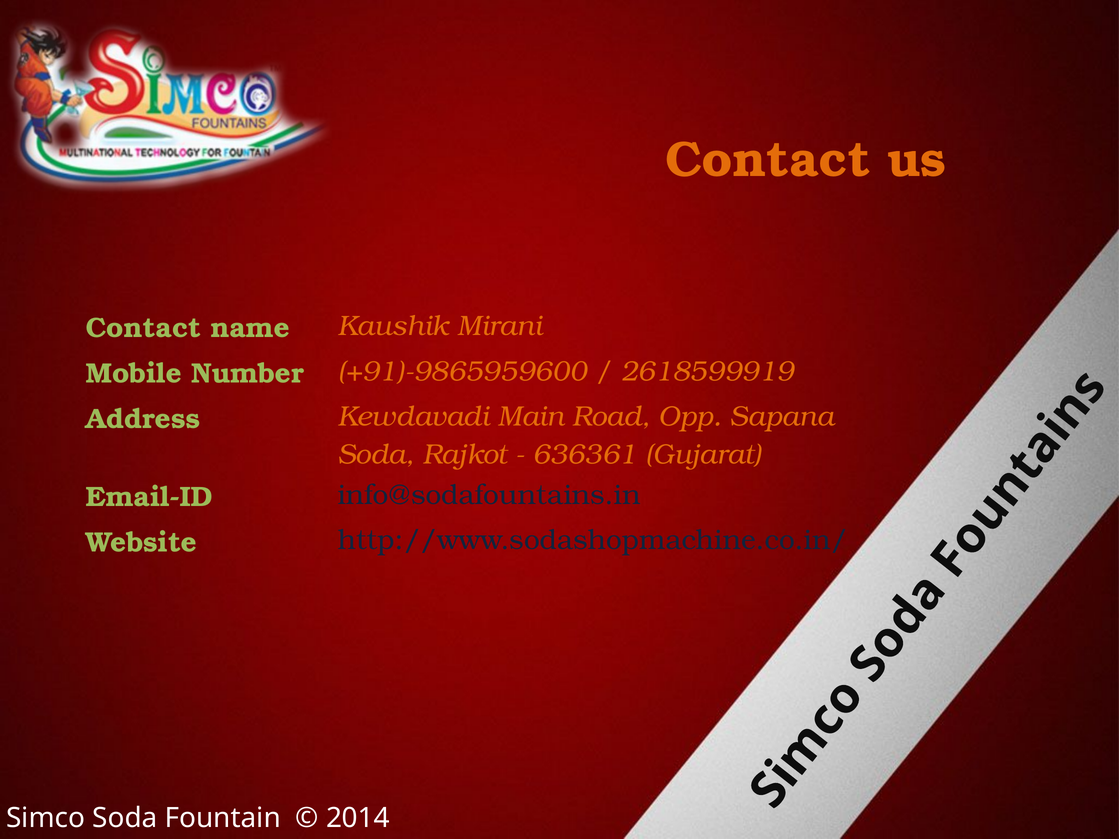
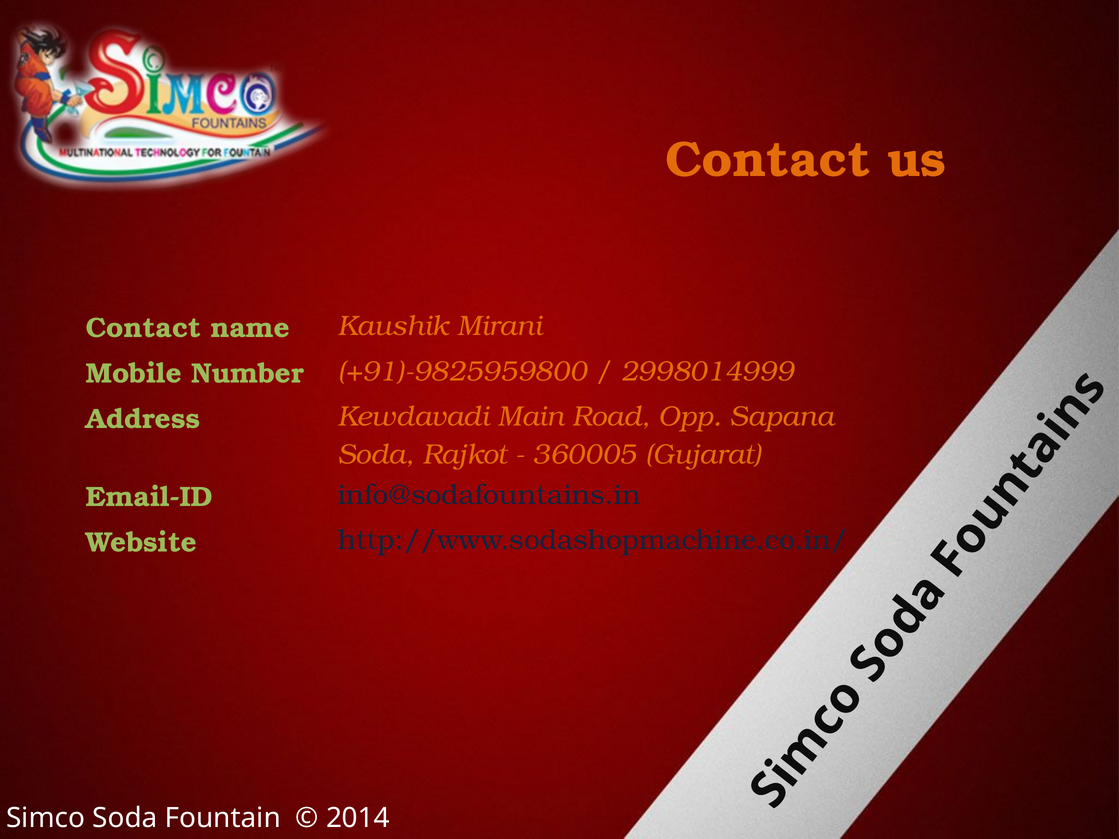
+91)-9865959600: +91)-9865959600 -> +91)-9825959800
2618599919: 2618599919 -> 2998014999
636361: 636361 -> 360005
